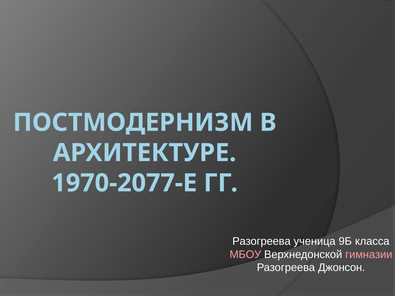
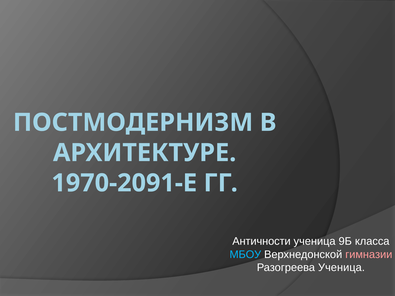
1970-2077-Е: 1970-2077-Е -> 1970-2091-Е
Разогреева at (261, 241): Разогреева -> Античности
МБОУ colour: pink -> light blue
Разогреева Джонсон: Джонсон -> Ученица
